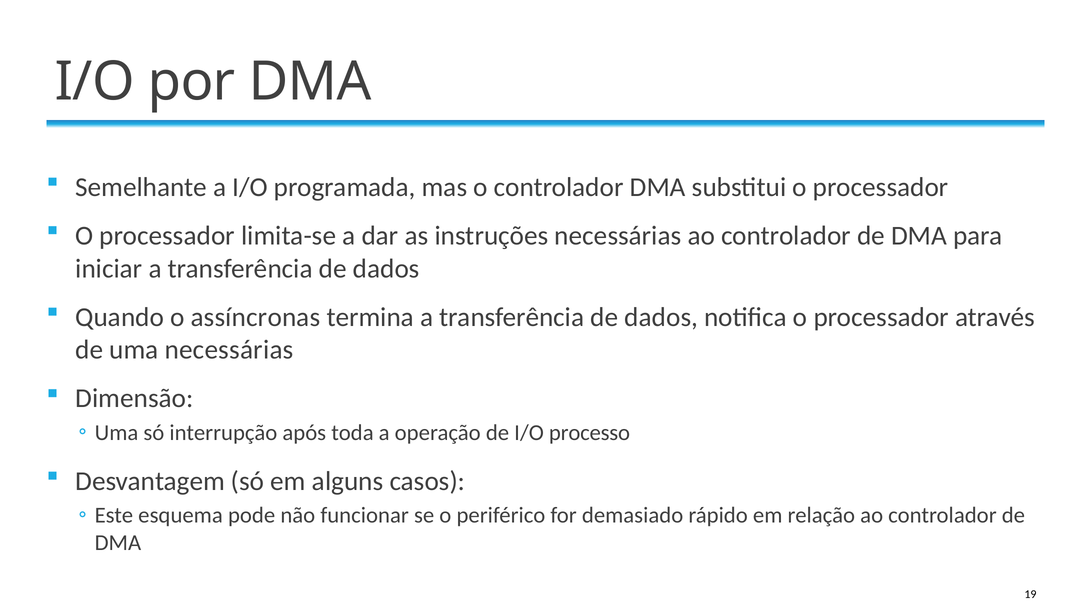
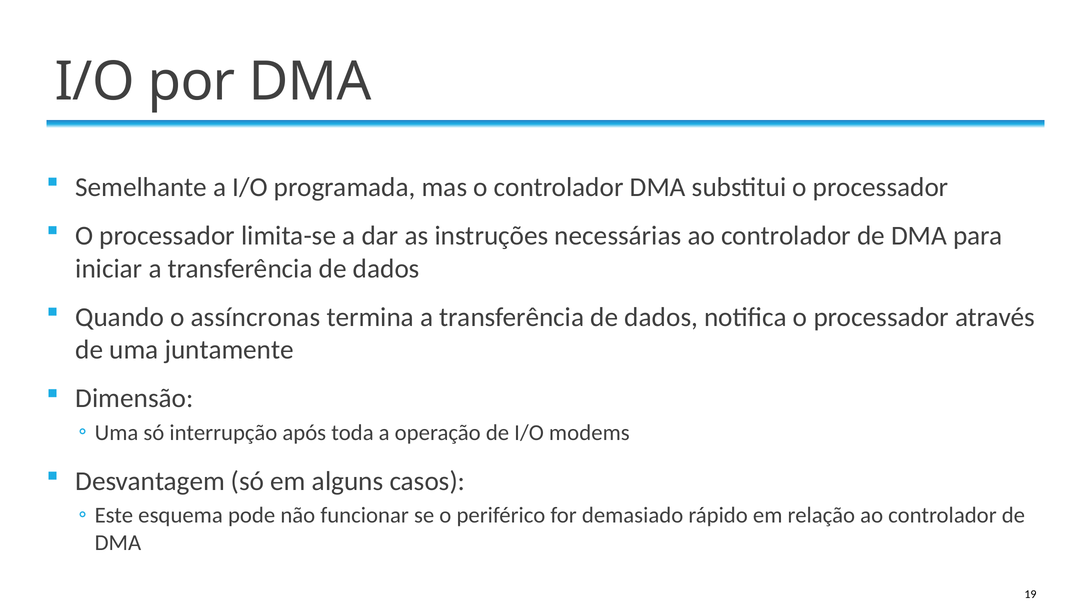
uma necessárias: necessárias -> juntamente
processo: processo -> modems
